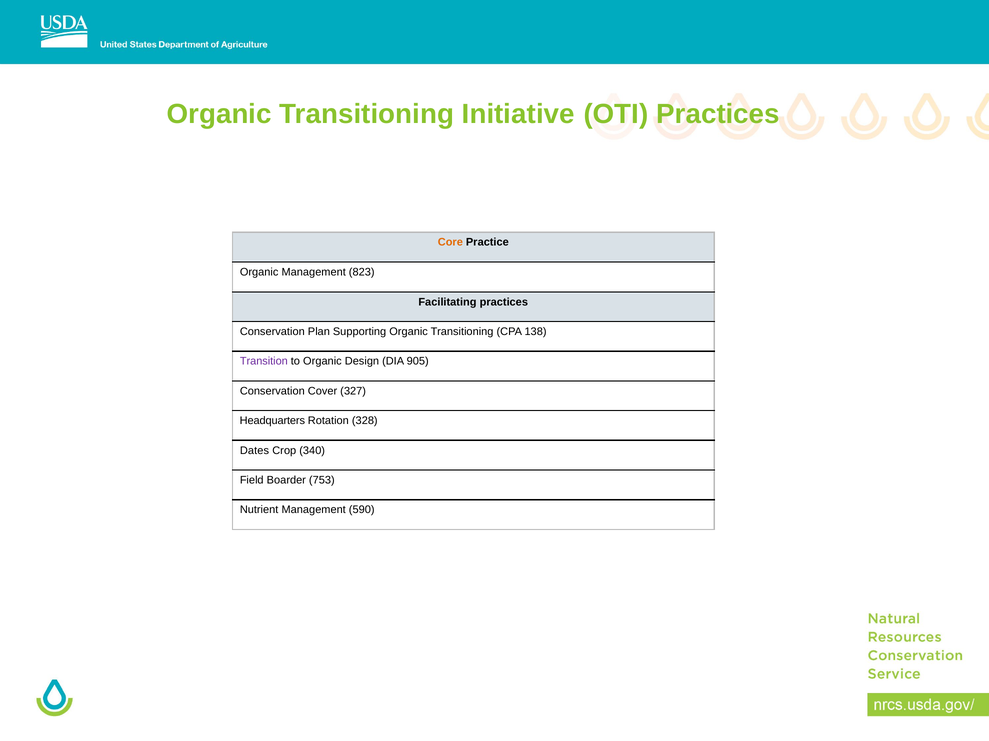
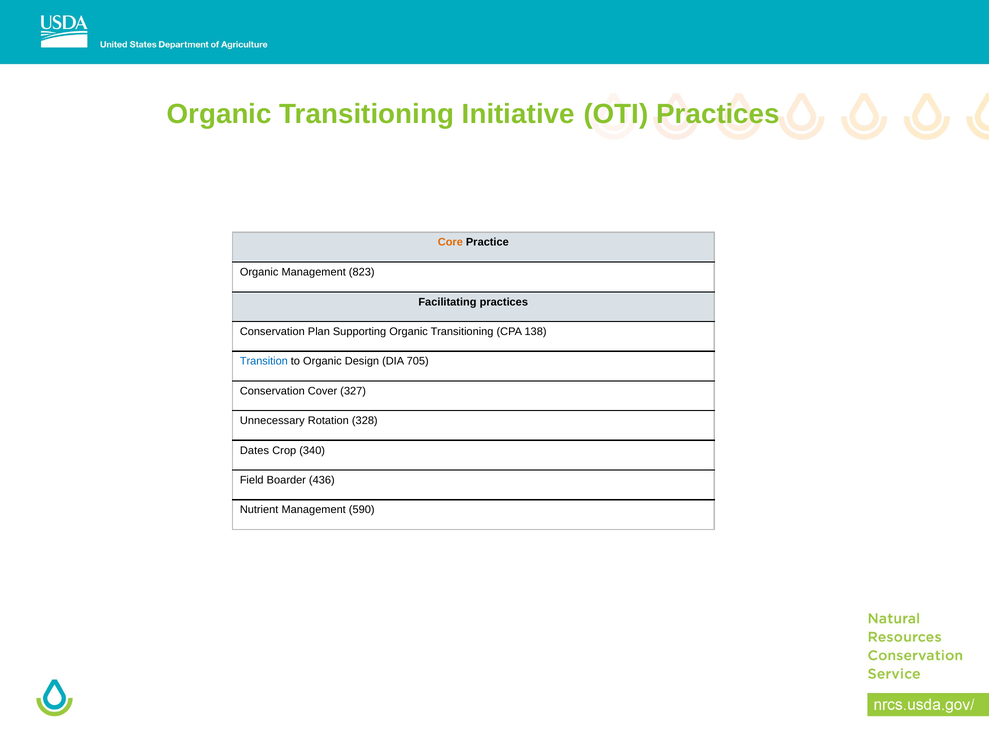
Transition colour: purple -> blue
905: 905 -> 705
Headquarters: Headquarters -> Unnecessary
753: 753 -> 436
